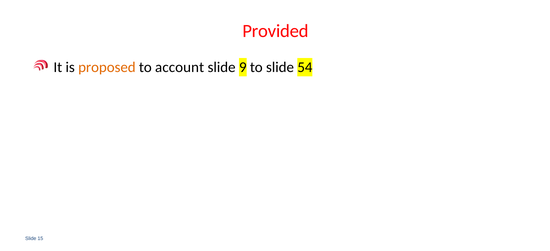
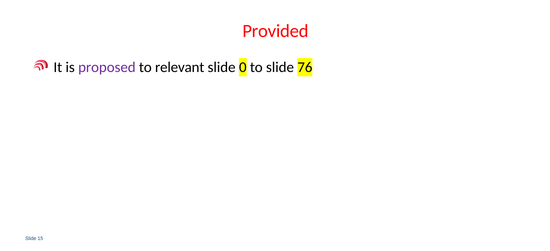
proposed colour: orange -> purple
account: account -> relevant
9: 9 -> 0
54: 54 -> 76
